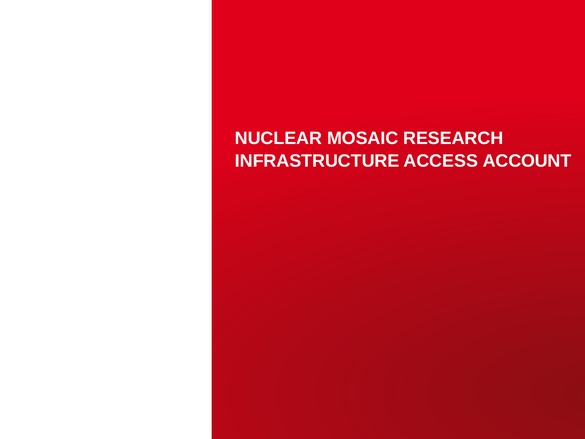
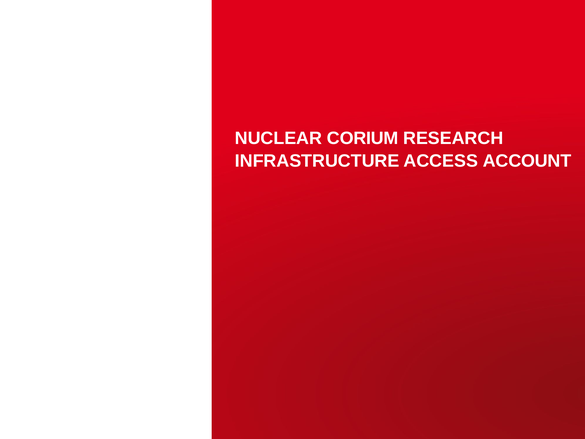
MOSAIC: MOSAIC -> CORIUM
